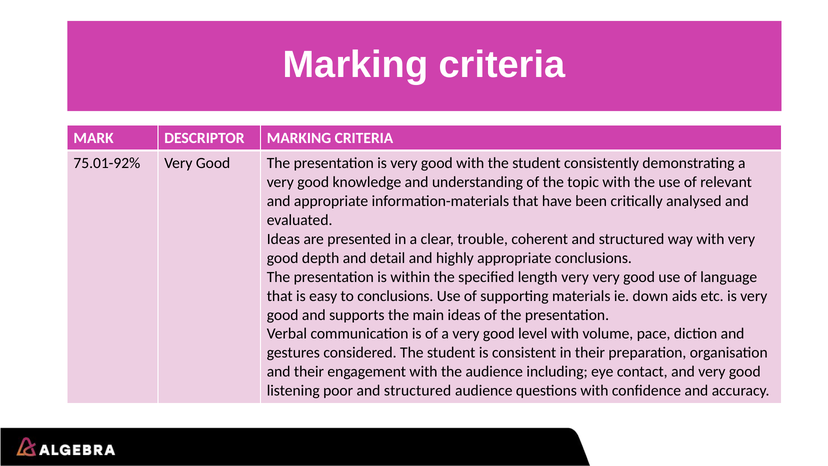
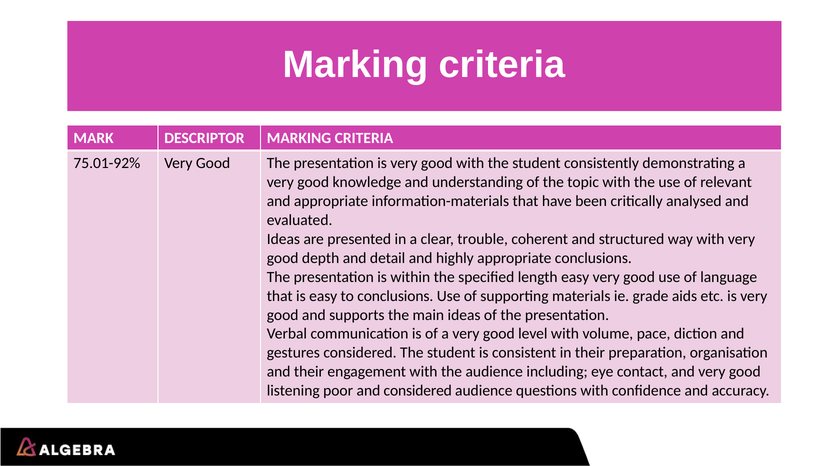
length very: very -> easy
down: down -> grade
structured at (418, 391): structured -> considered
